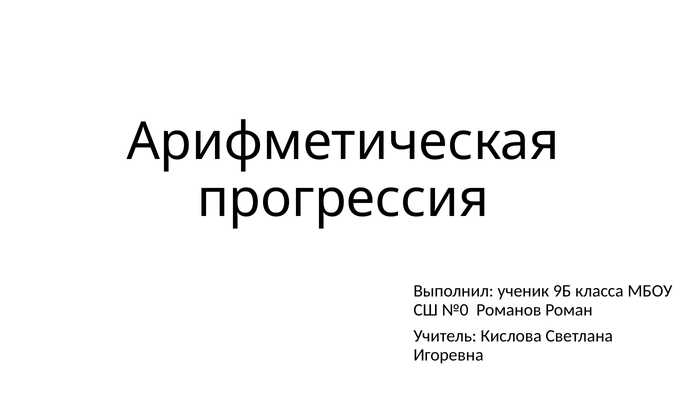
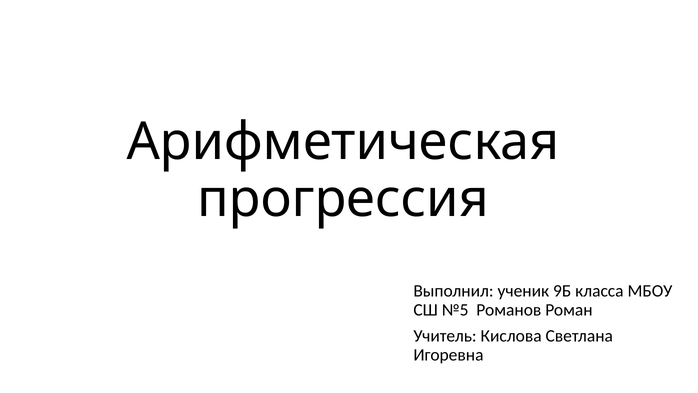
№0: №0 -> №5
